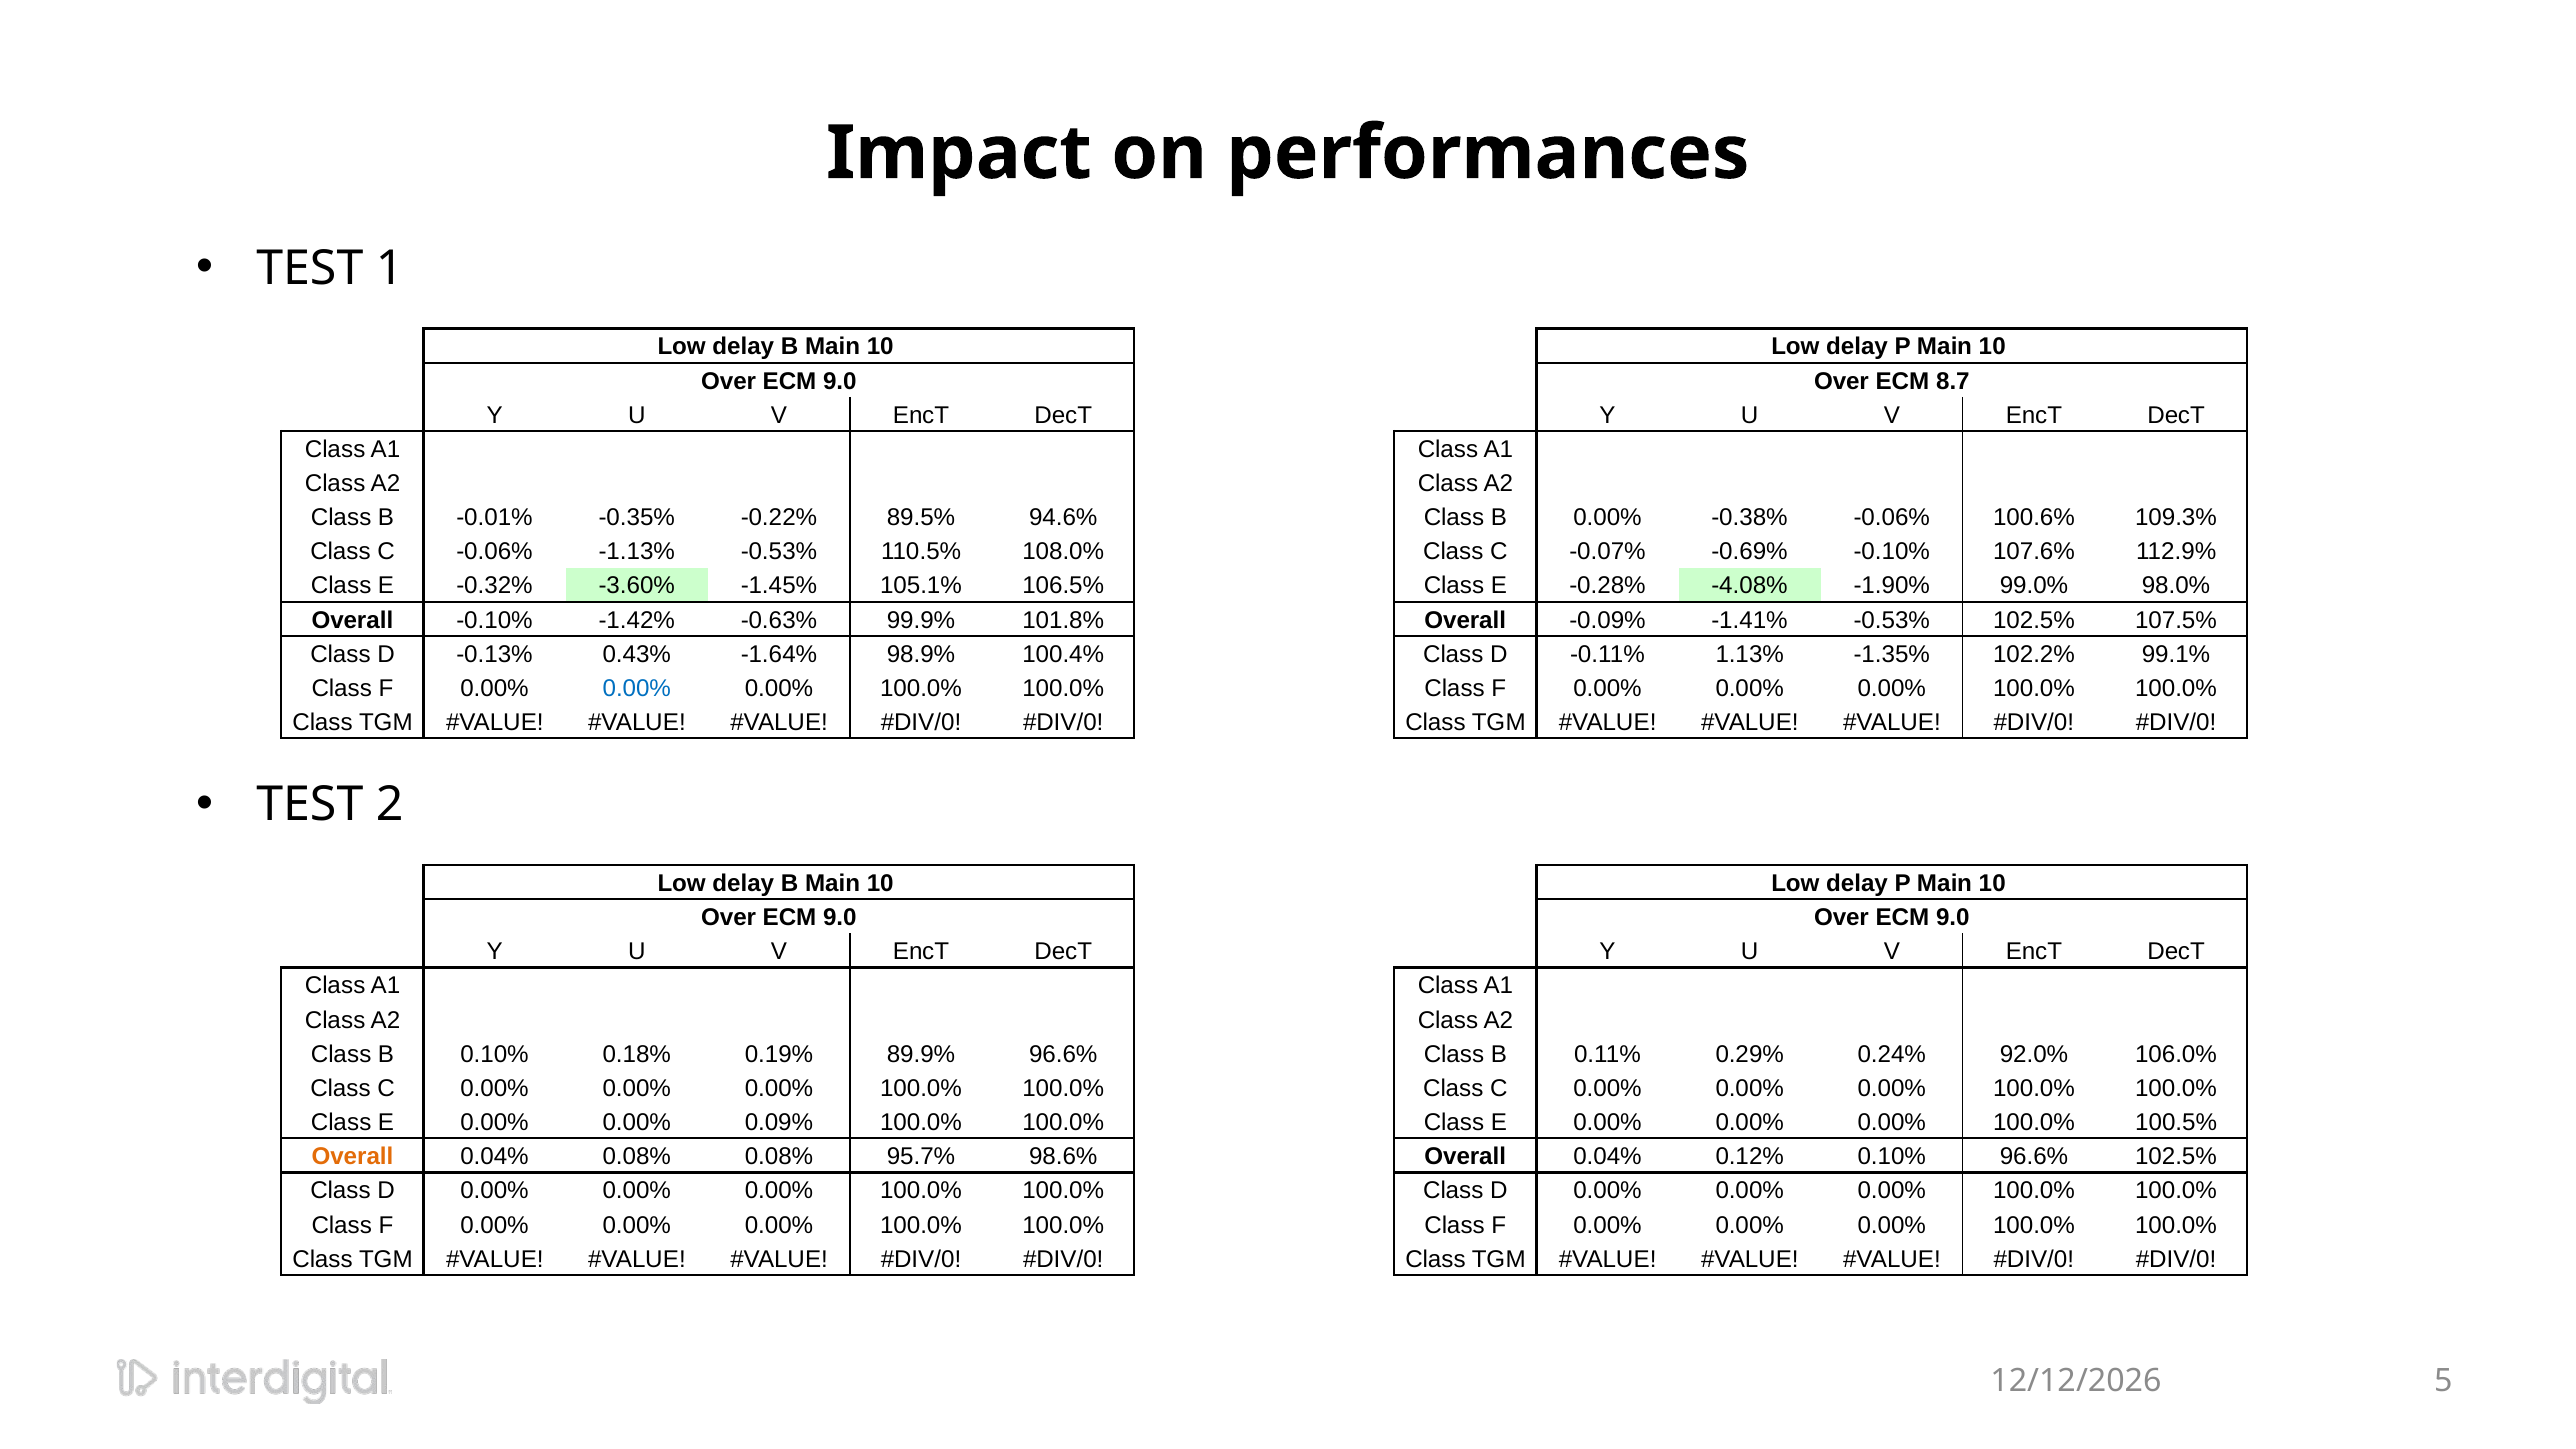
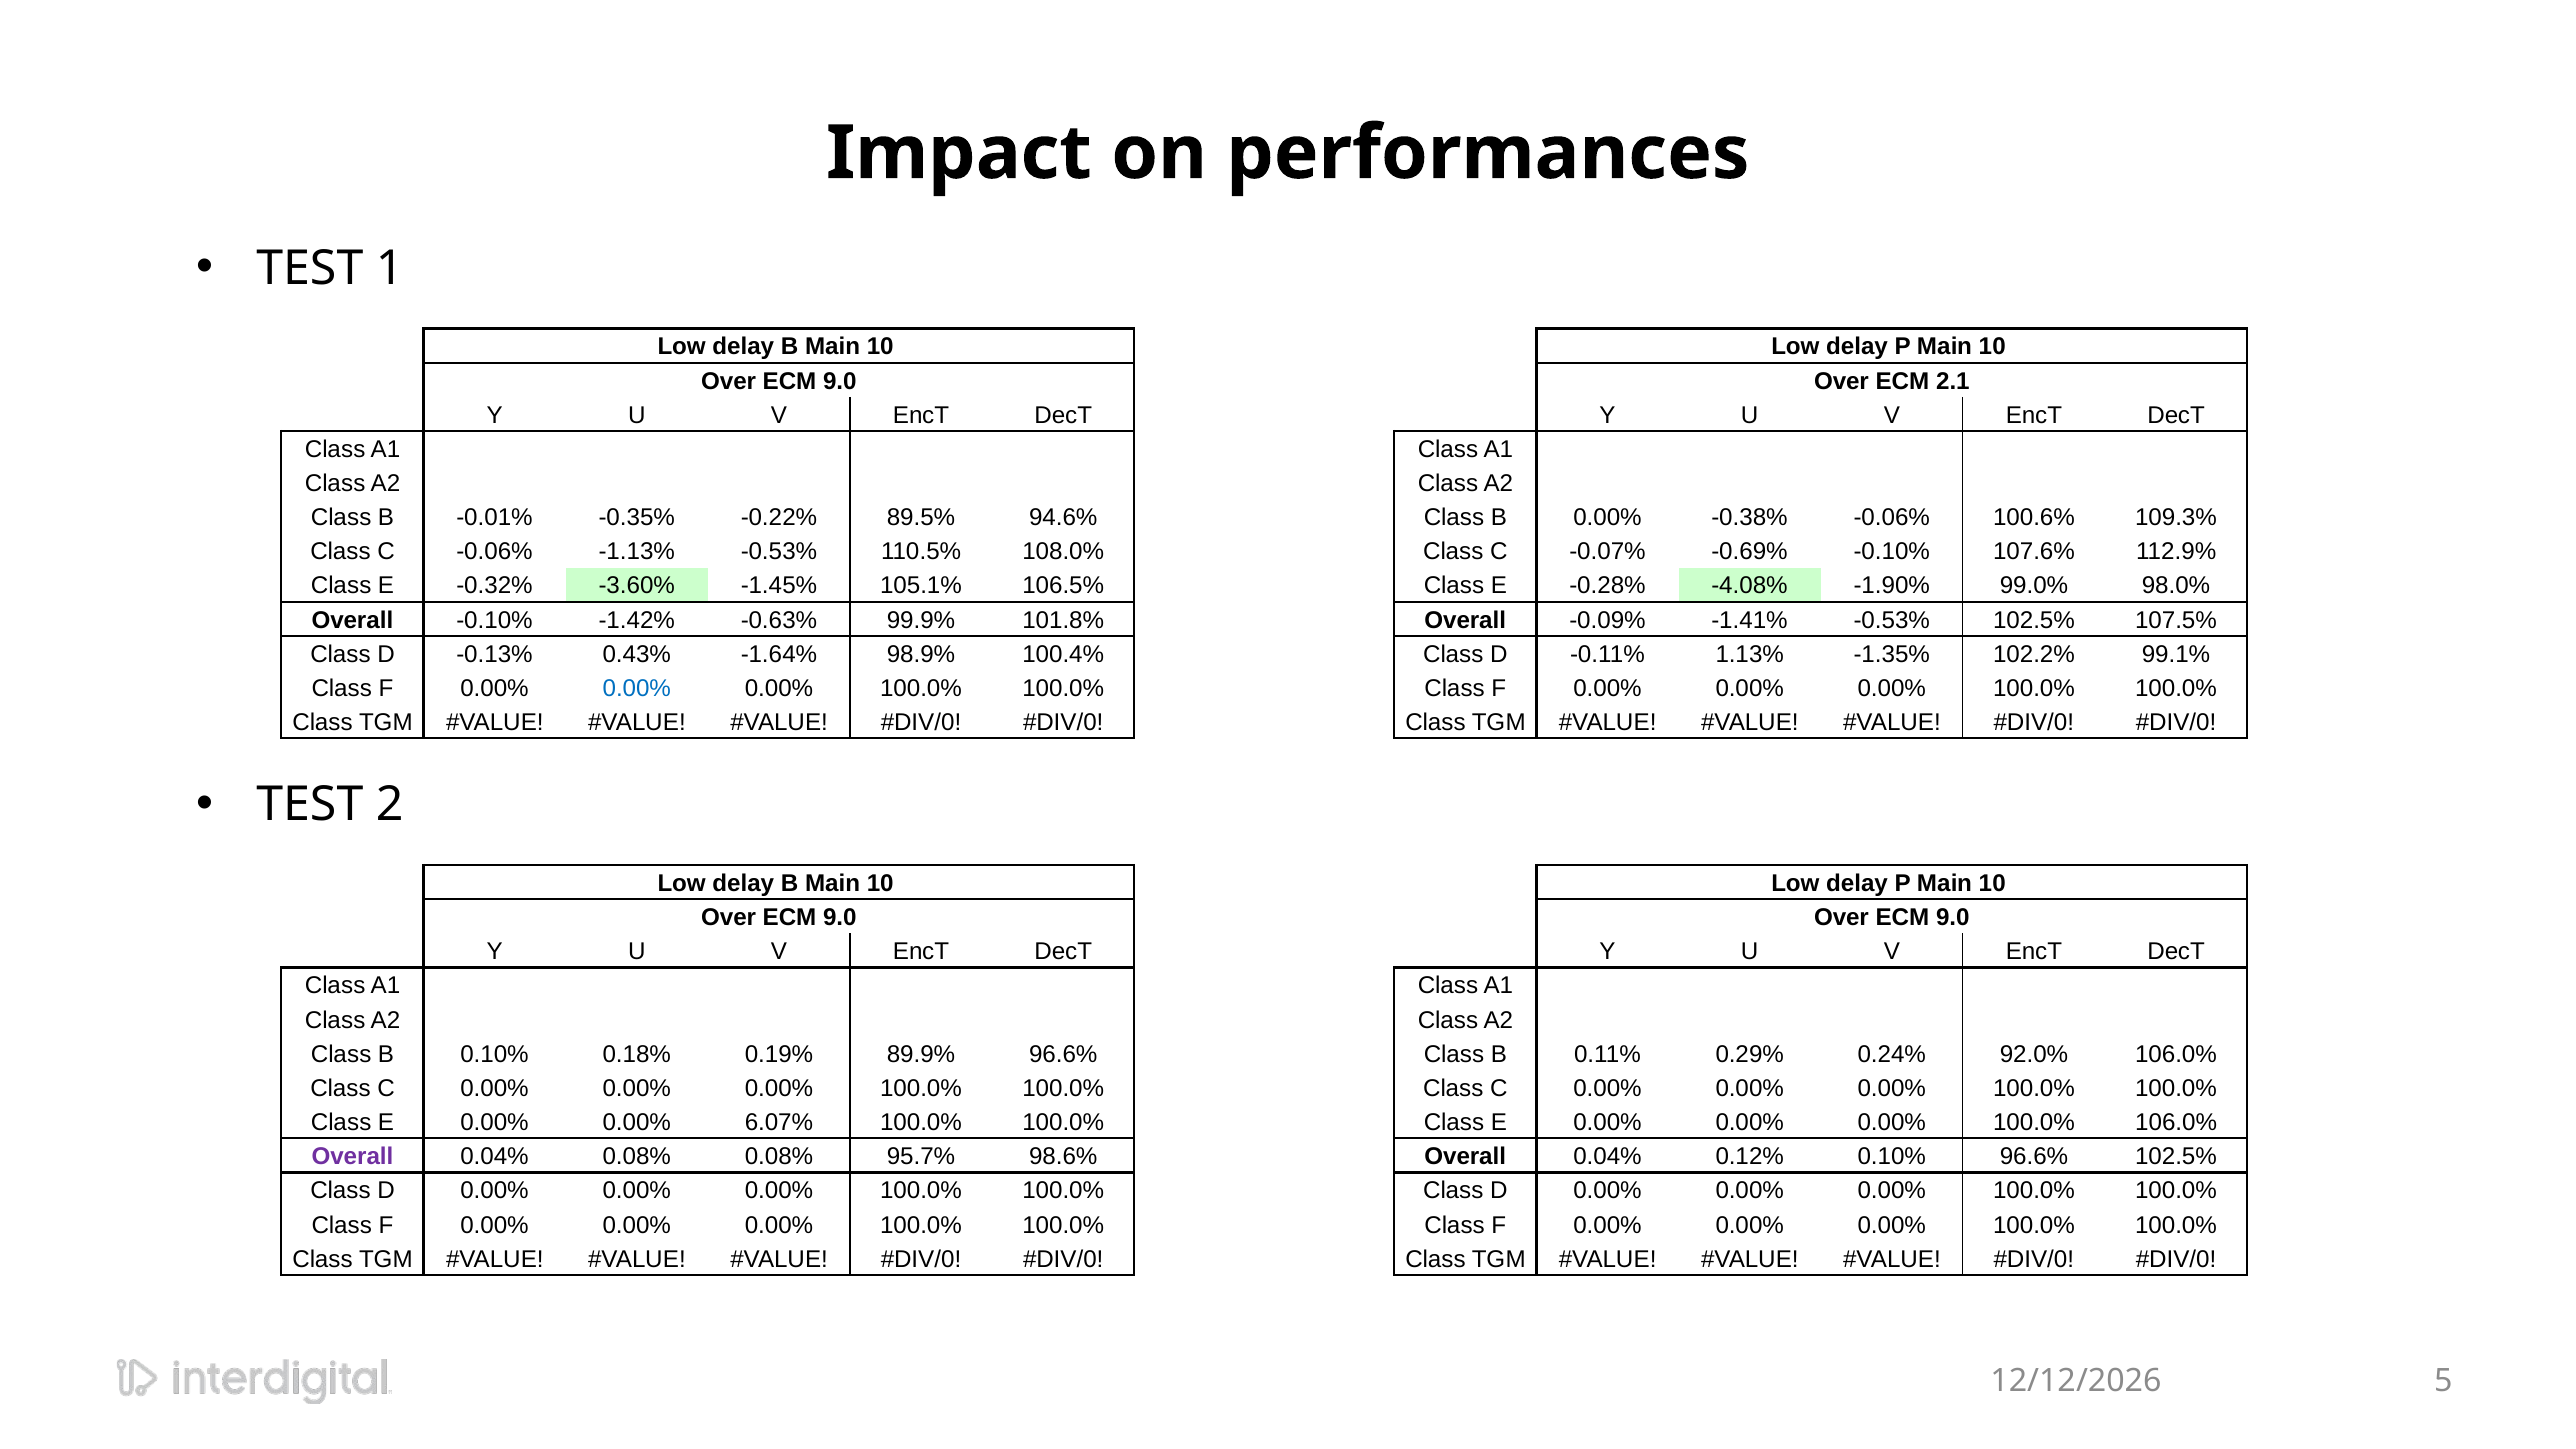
8.7: 8.7 -> 2.1
0.09%: 0.09% -> 6.07%
100.0% 100.5%: 100.5% -> 106.0%
Overall at (352, 1157) colour: orange -> purple
